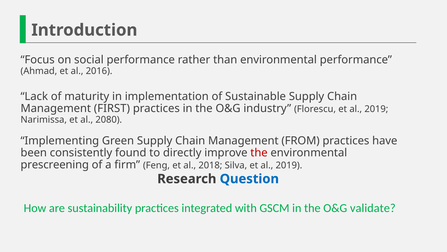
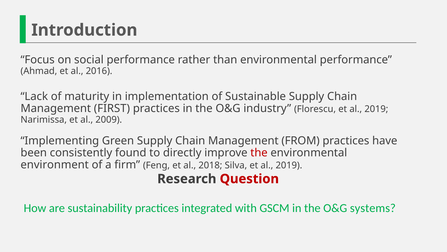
2080: 2080 -> 2009
prescreening: prescreening -> environment
Question colour: blue -> red
validate: validate -> systems
